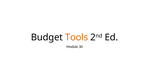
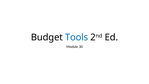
Tools colour: orange -> blue
